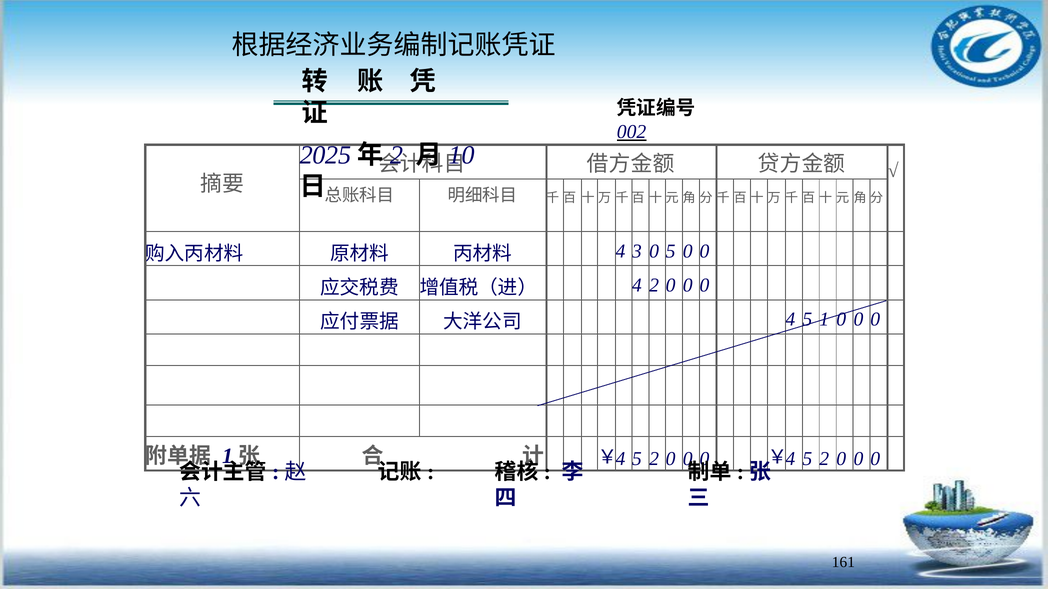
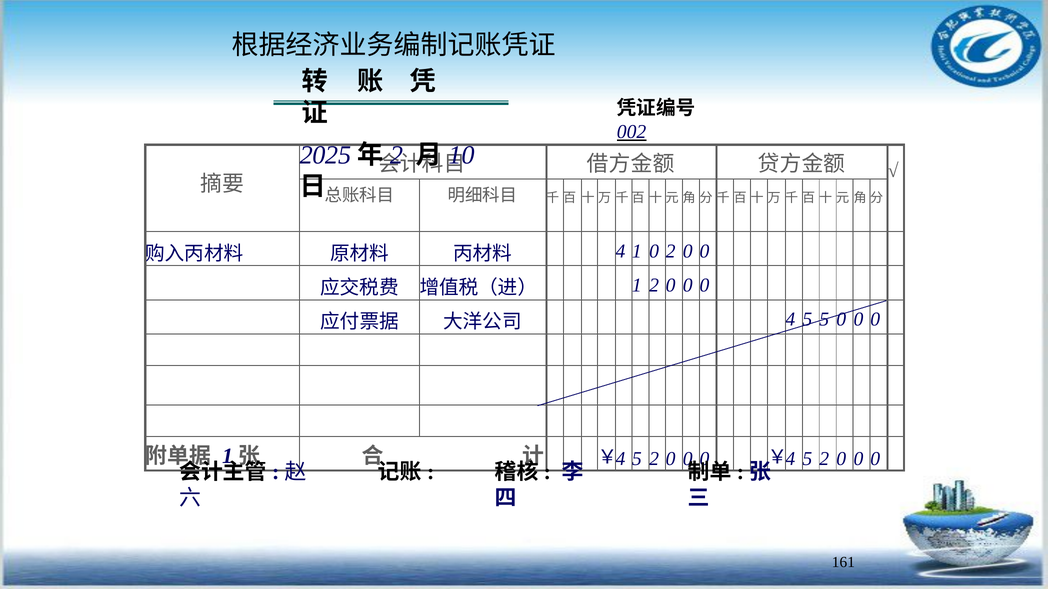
4 3: 3 -> 1
0 5: 5 -> 2
4 at (637, 285): 4 -> 1
5 1: 1 -> 5
